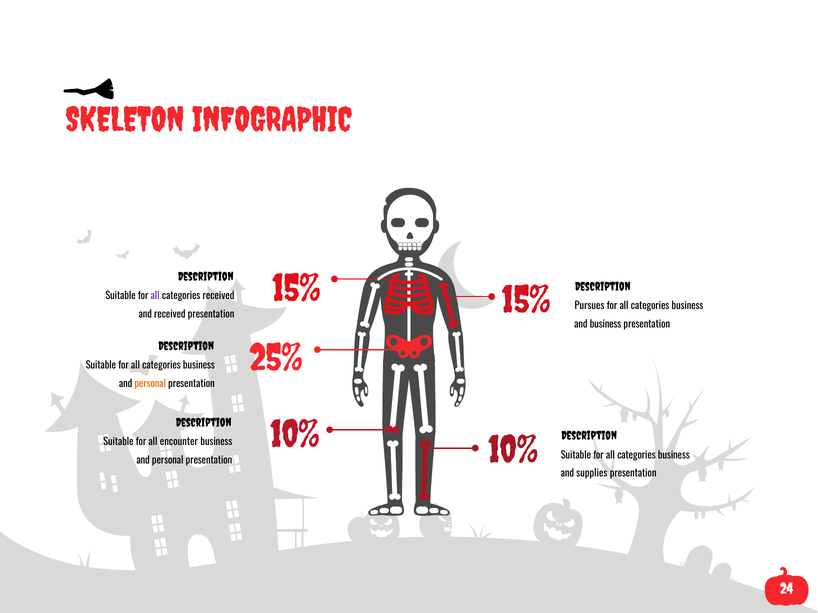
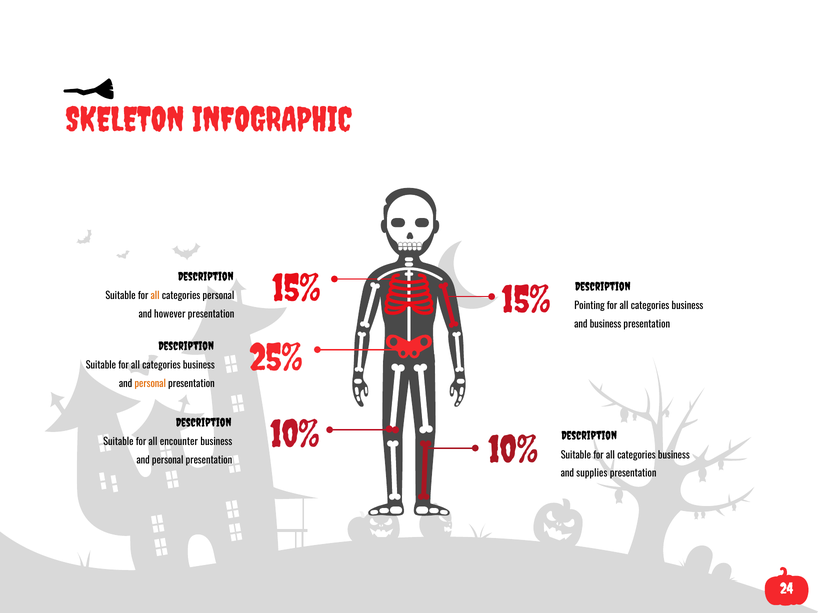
all at (155, 296) colour: purple -> orange
categories received: received -> personal
Pursues: Pursues -> Pointing
and received: received -> however
